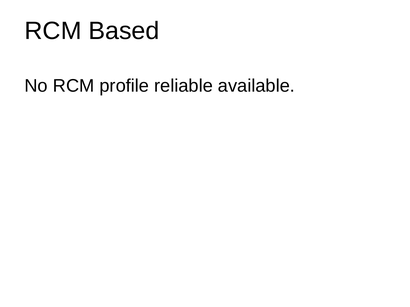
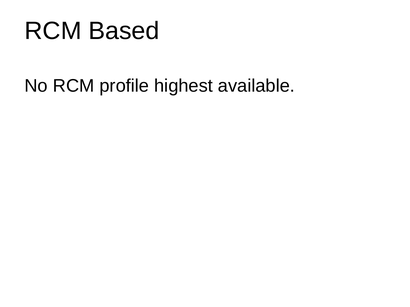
reliable: reliable -> highest
